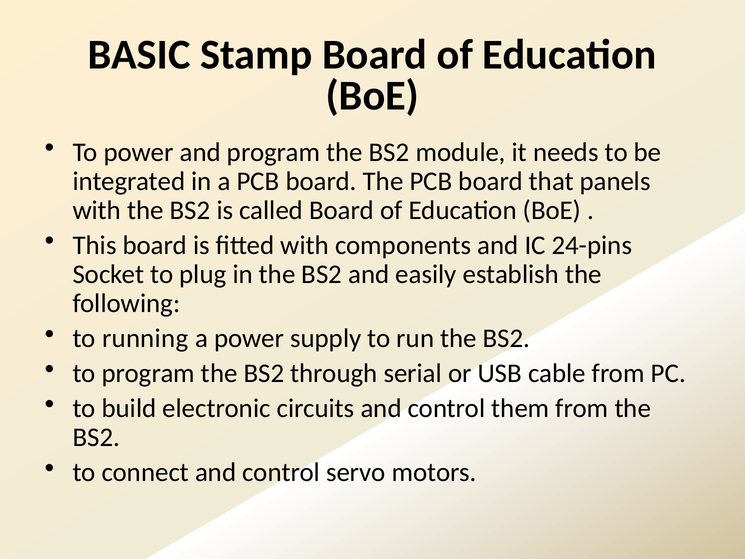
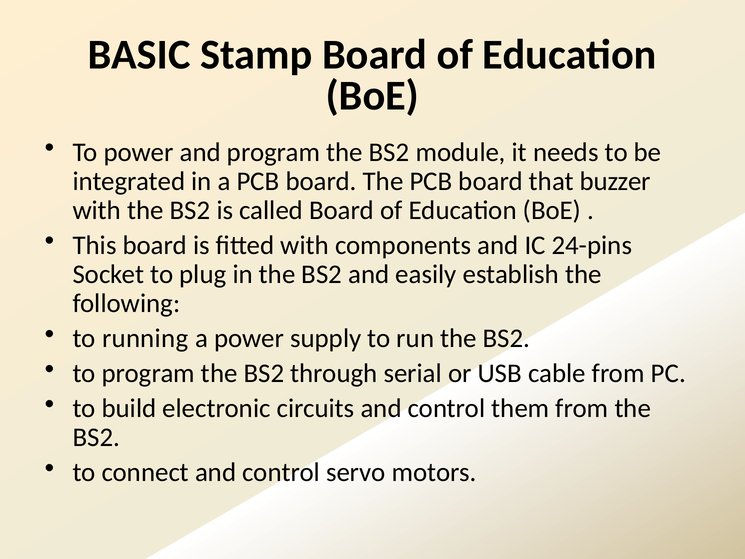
panels: panels -> buzzer
